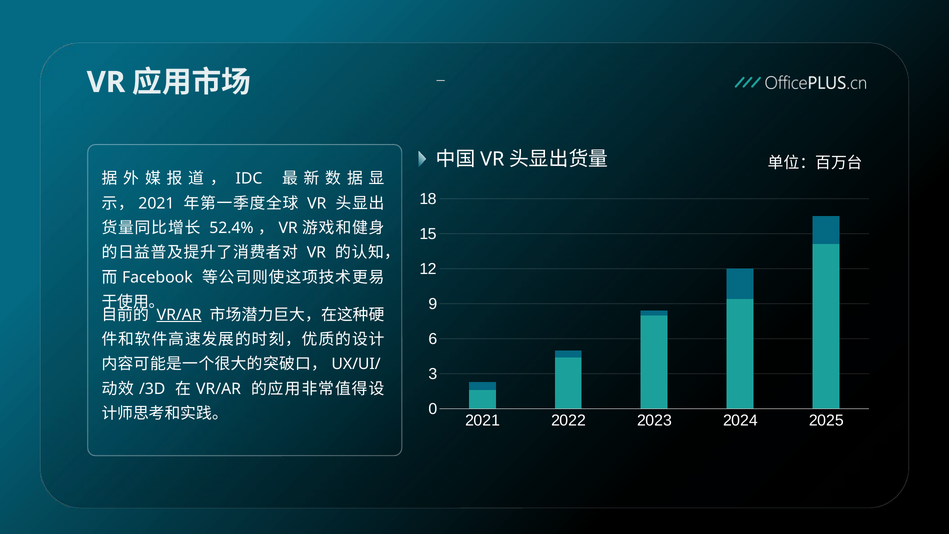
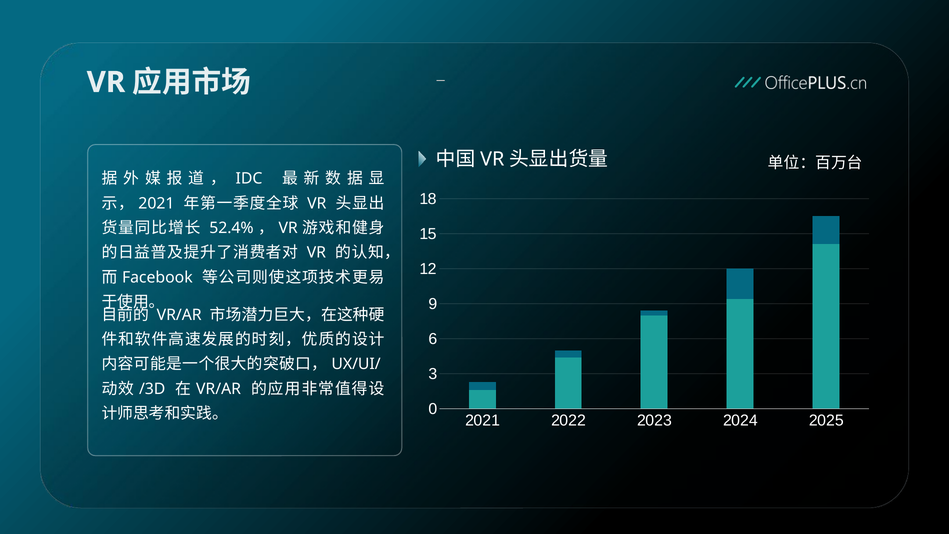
VR/AR at (179, 315) underline: present -> none
